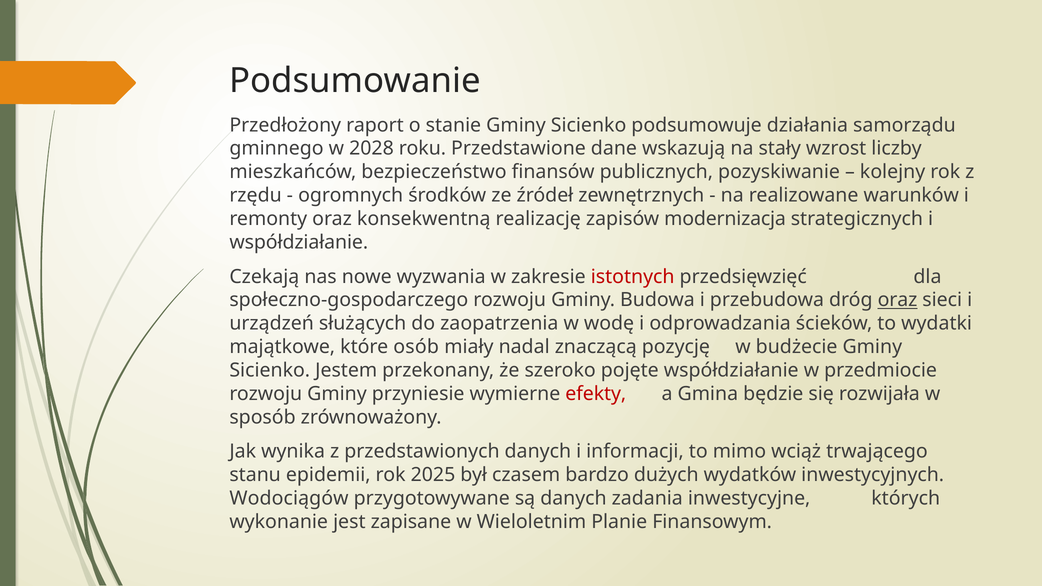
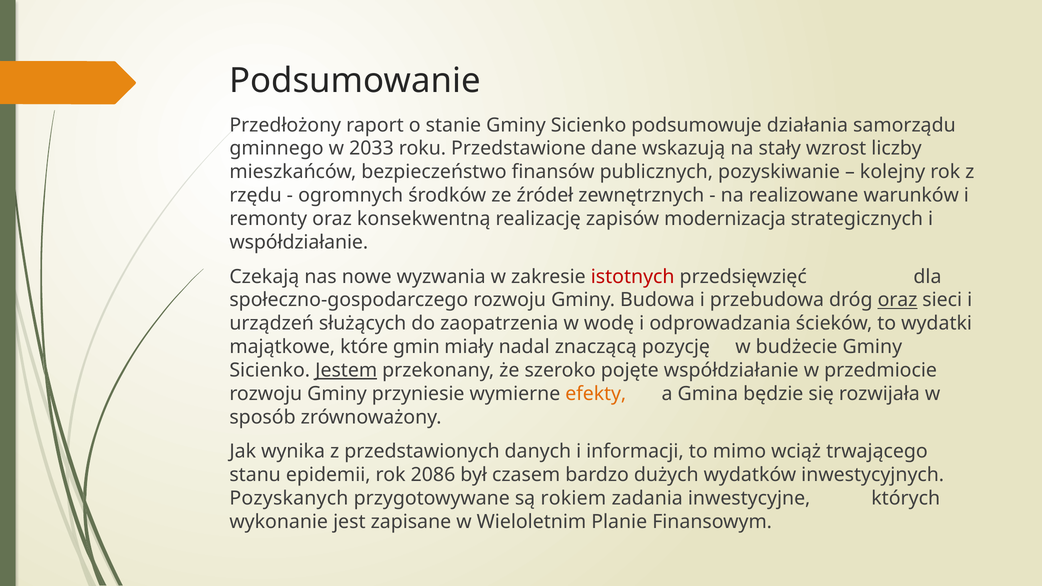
2028: 2028 -> 2033
osób: osób -> gmin
Jestem underline: none -> present
efekty colour: red -> orange
2025: 2025 -> 2086
Wodociągów: Wodociągów -> Pozyskanych
są danych: danych -> rokiem
